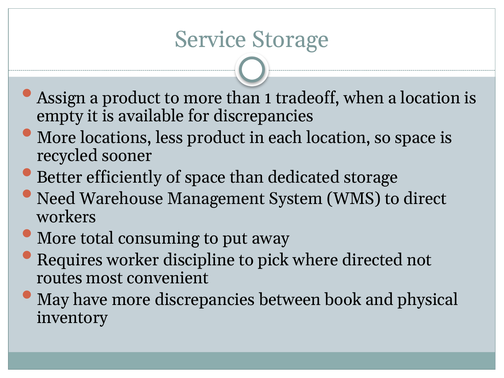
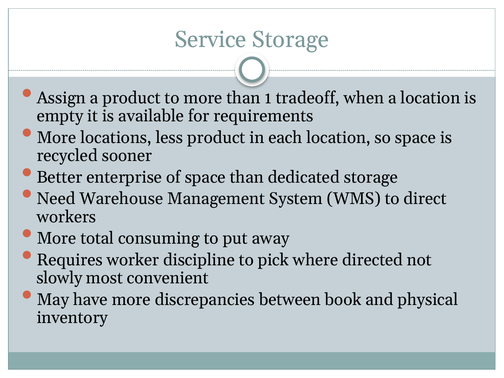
for discrepancies: discrepancies -> requirements
efficiently: efficiently -> enterprise
routes: routes -> slowly
